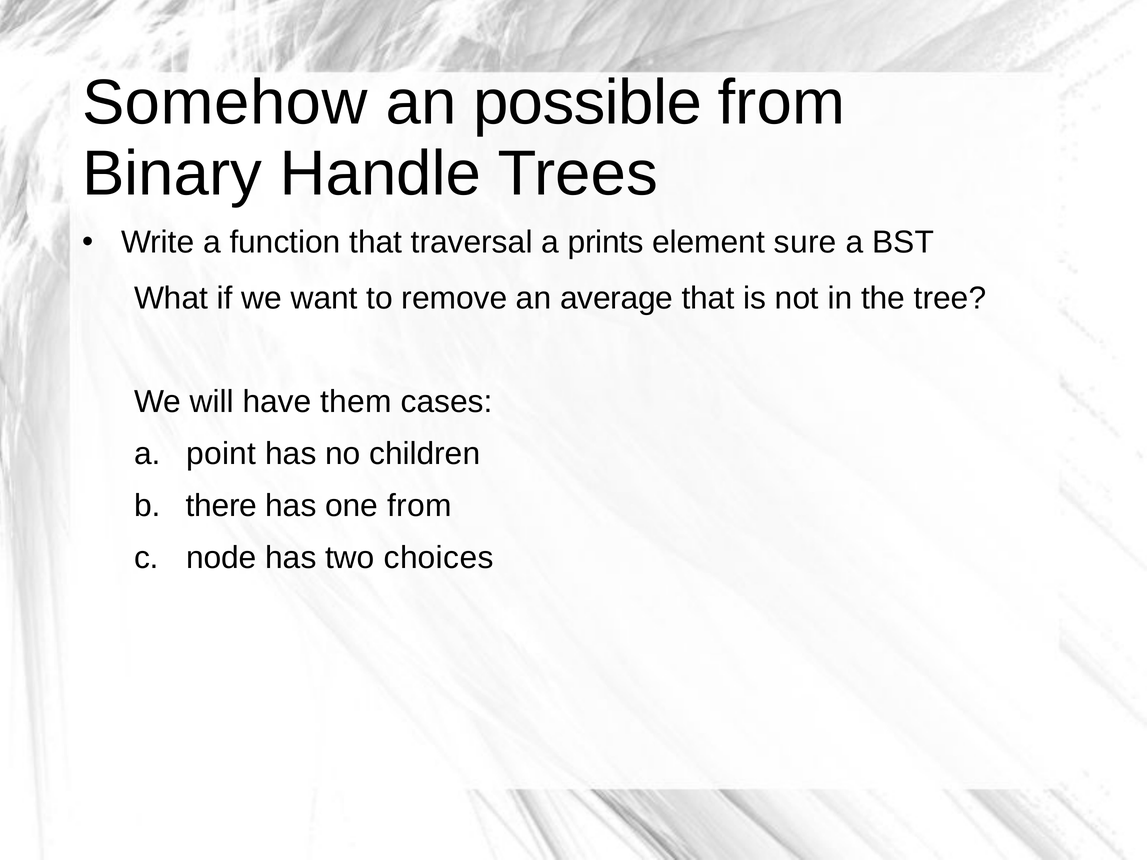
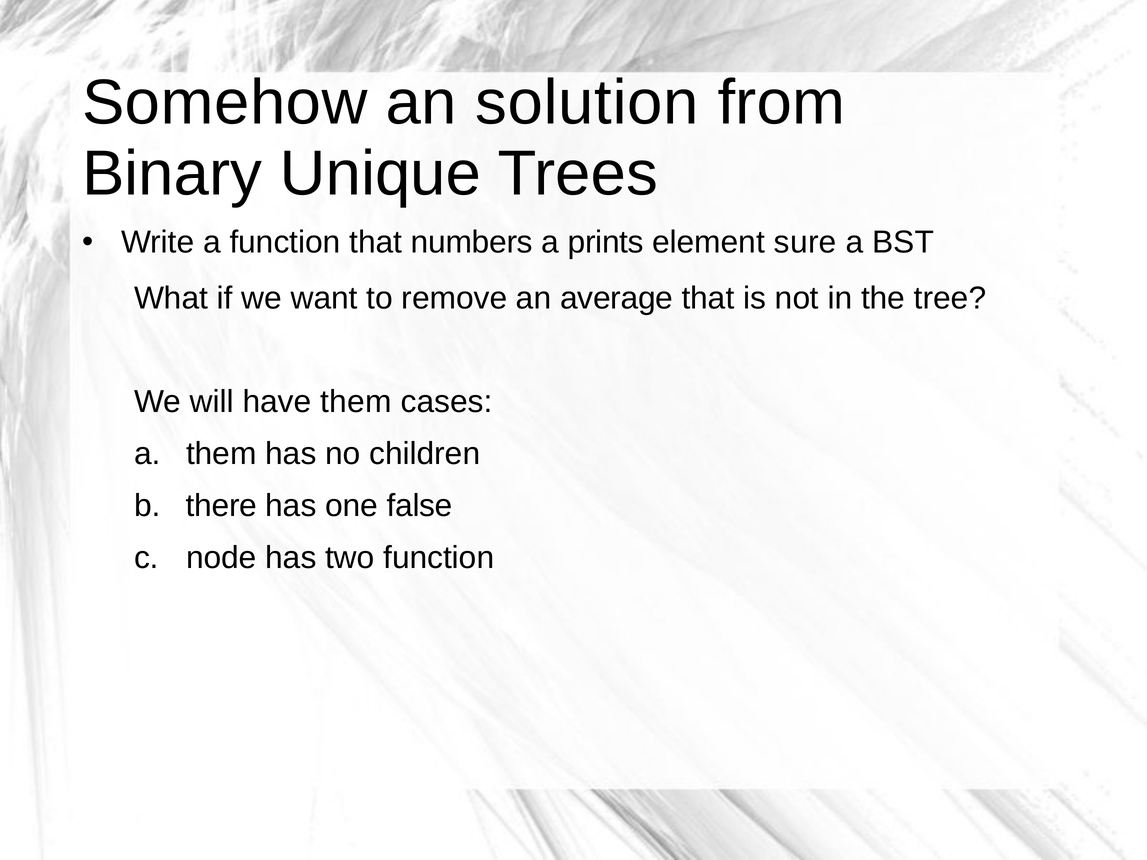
possible: possible -> solution
Handle: Handle -> Unique
traversal: traversal -> numbers
a point: point -> them
one from: from -> false
two choices: choices -> function
